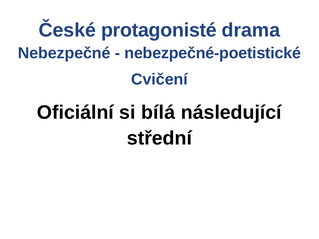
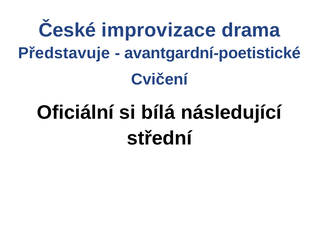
protagonisté: protagonisté -> improvizace
Nebezpečné: Nebezpečné -> Představuje
nebezpečné-poetistické: nebezpečné-poetistické -> avantgardní-poetistické
